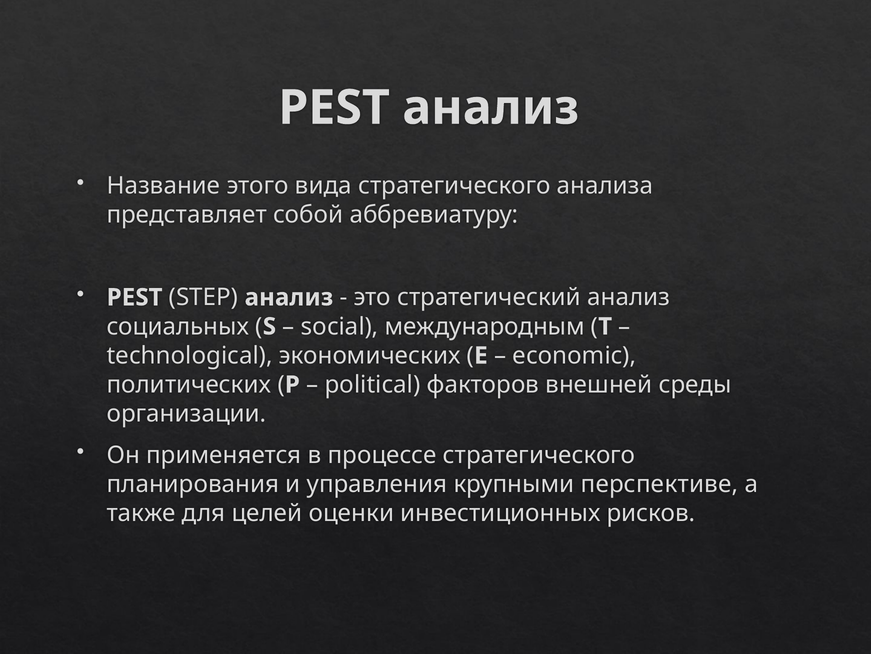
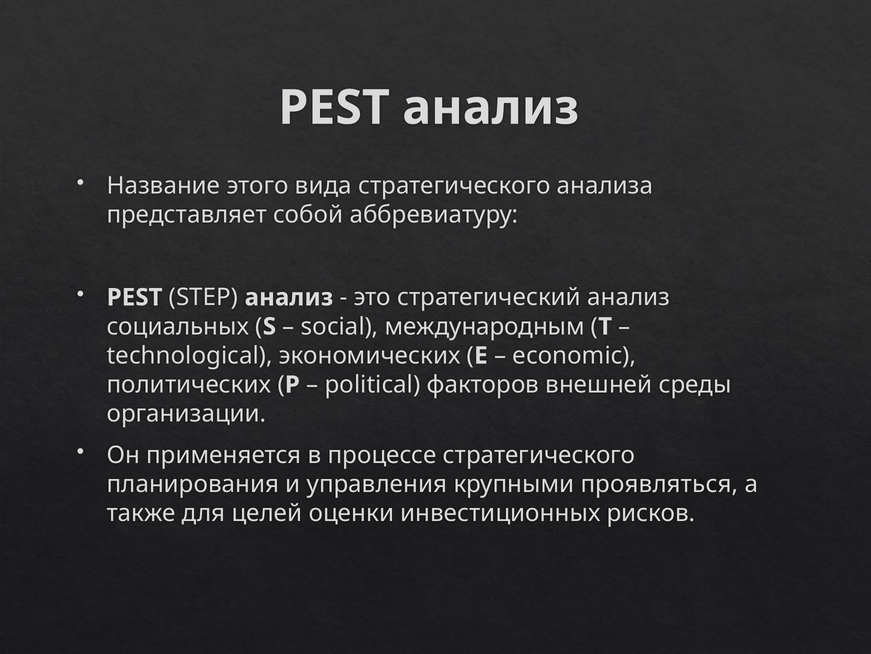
перспективе: перспективе -> проявляться
